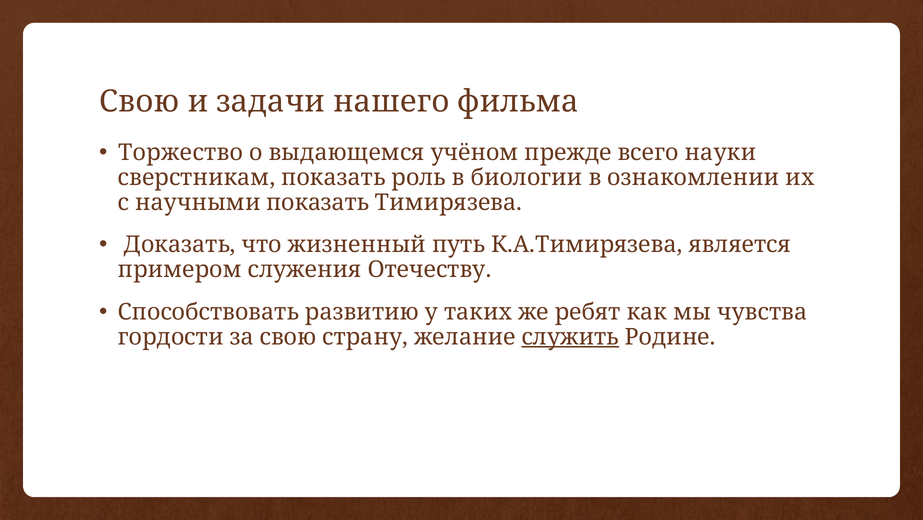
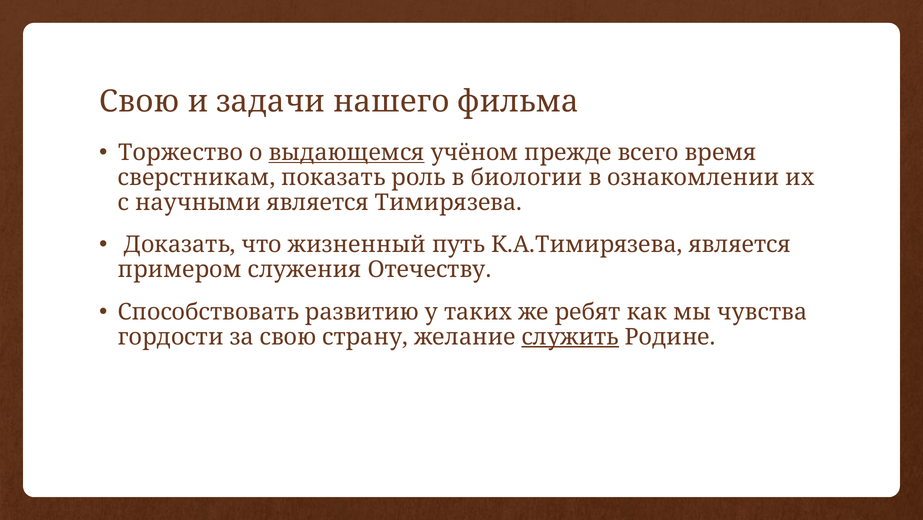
выдающемся underline: none -> present
науки: науки -> время
научными показать: показать -> является
